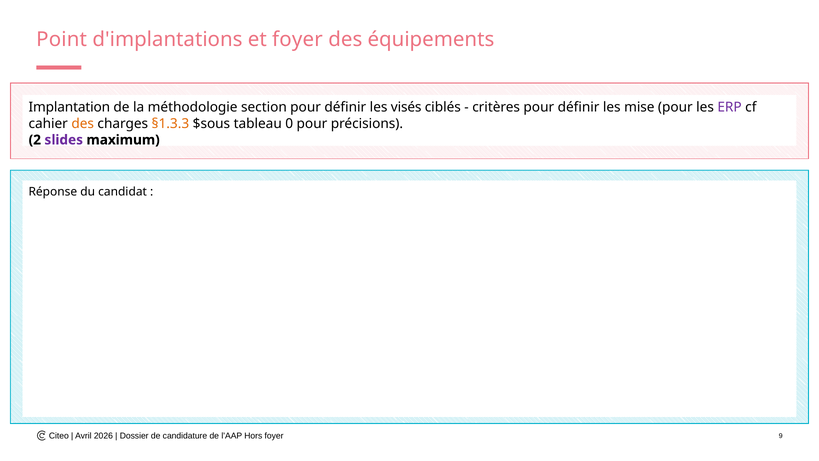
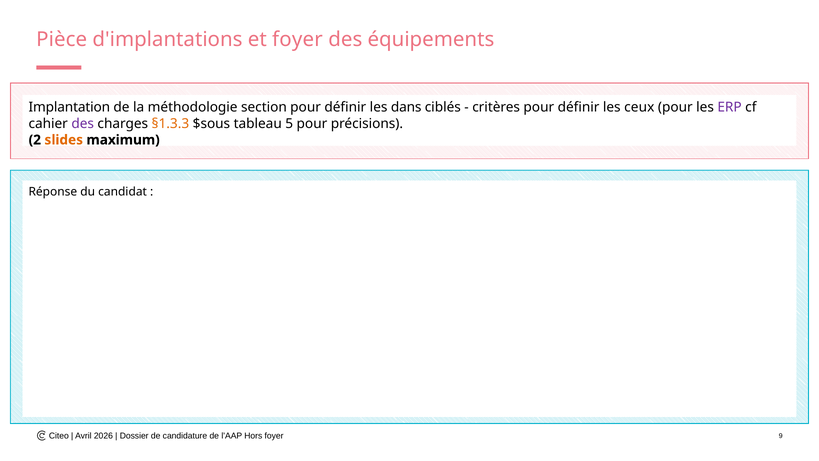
Point: Point -> Pièce
visés: visés -> dans
mise: mise -> ceux
des at (83, 123) colour: orange -> purple
0: 0 -> 5
slides colour: purple -> orange
